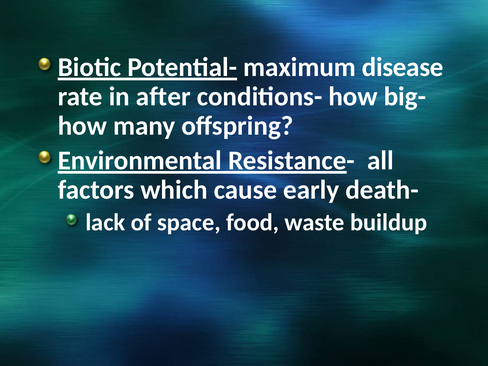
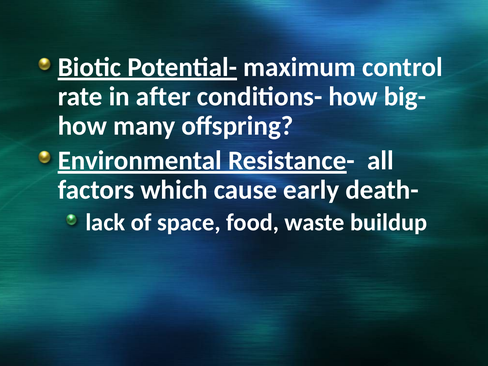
disease: disease -> control
